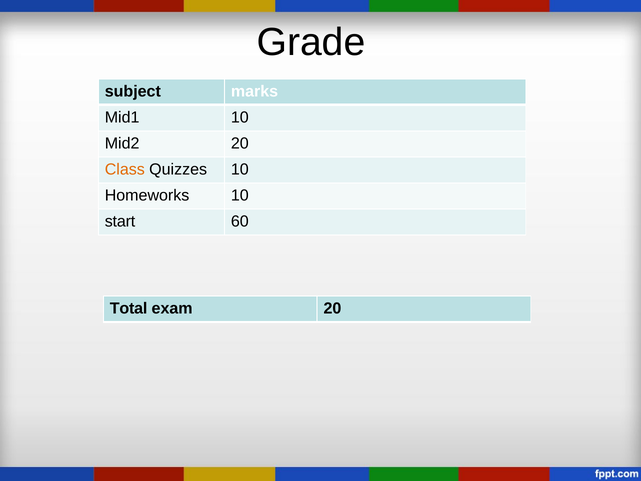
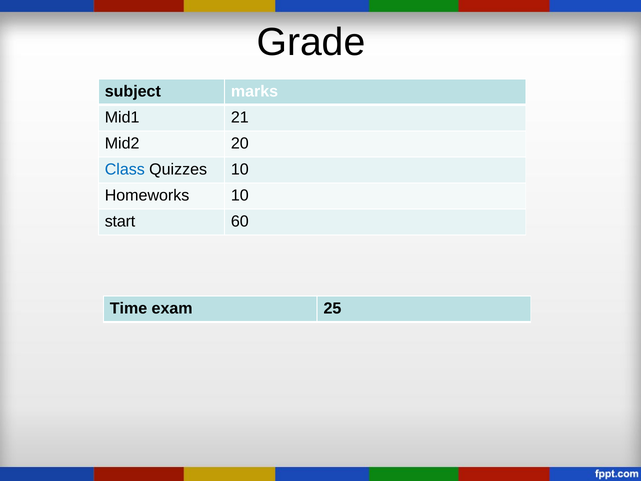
Mid1 10: 10 -> 21
Class colour: orange -> blue
Total: Total -> Time
exam 20: 20 -> 25
